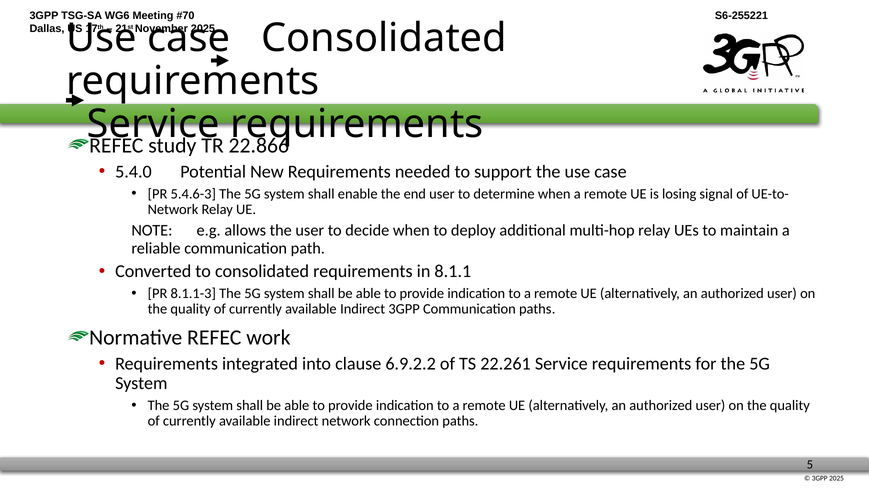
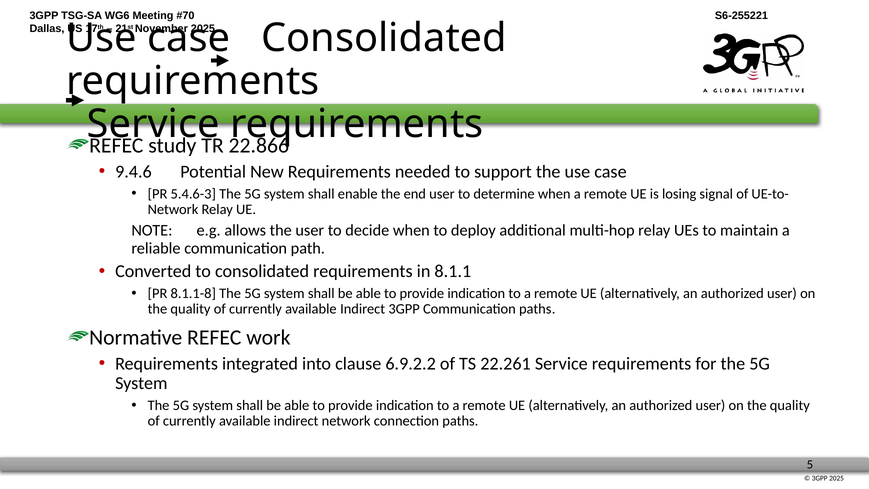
5.4.0: 5.4.0 -> 9.4.6
8.1.1-3: 8.1.1-3 -> 8.1.1-8
